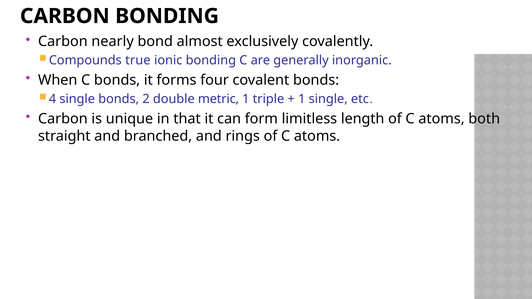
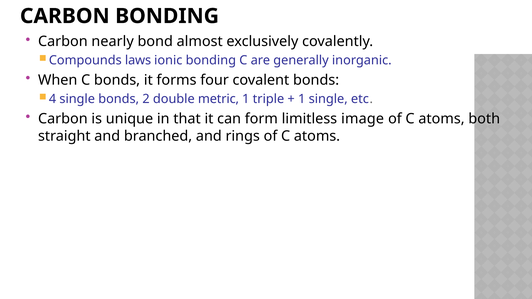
true: true -> laws
length: length -> image
